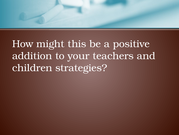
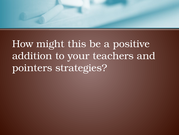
children: children -> pointers
